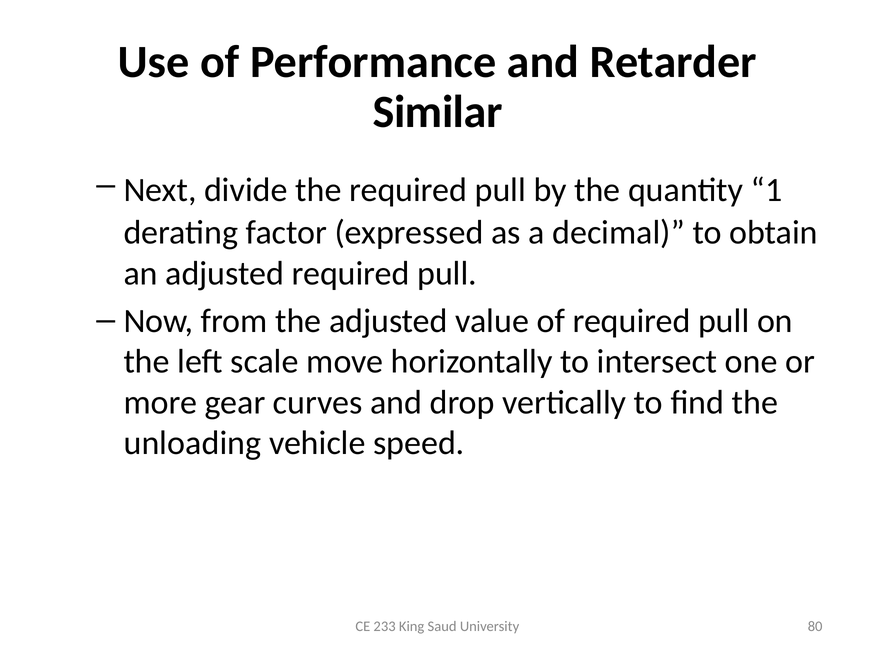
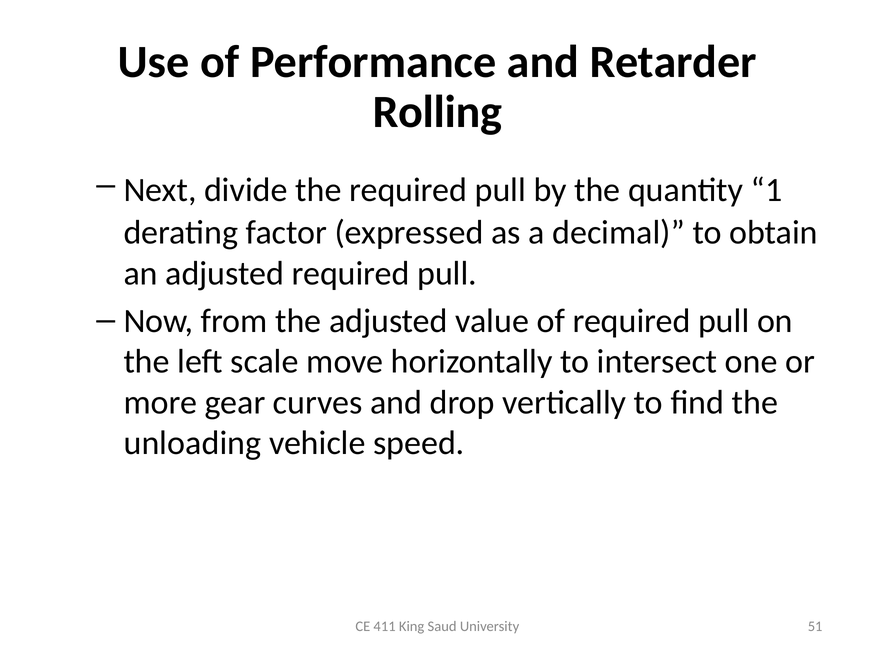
Similar: Similar -> Rolling
233: 233 -> 411
80: 80 -> 51
